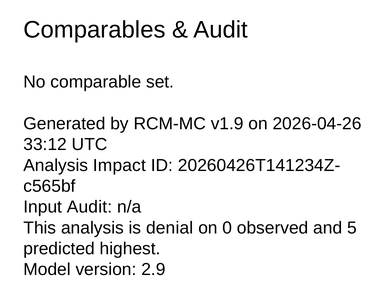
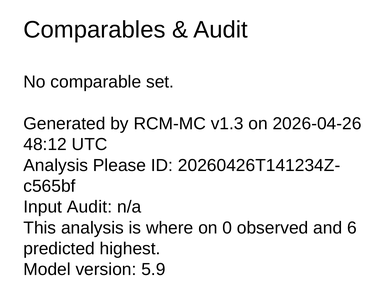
v1.9: v1.9 -> v1.3
33:12: 33:12 -> 48:12
Impact: Impact -> Please
denial: denial -> where
5: 5 -> 6
2.9: 2.9 -> 5.9
